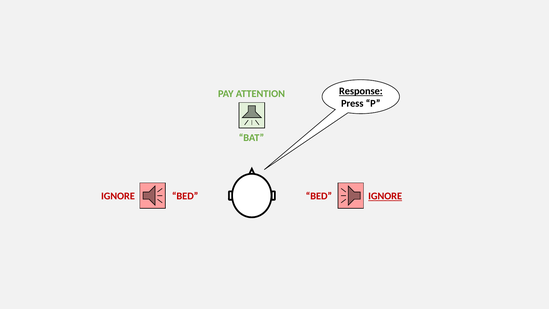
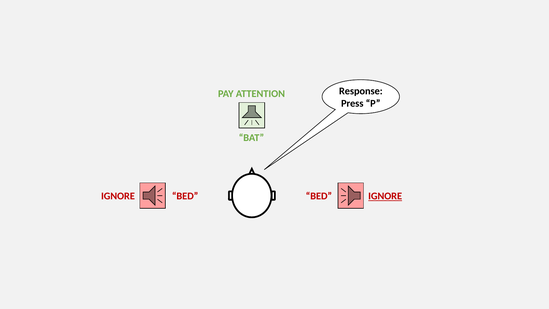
Response underline: present -> none
